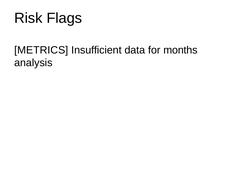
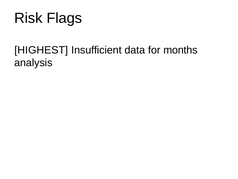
METRICS: METRICS -> HIGHEST
